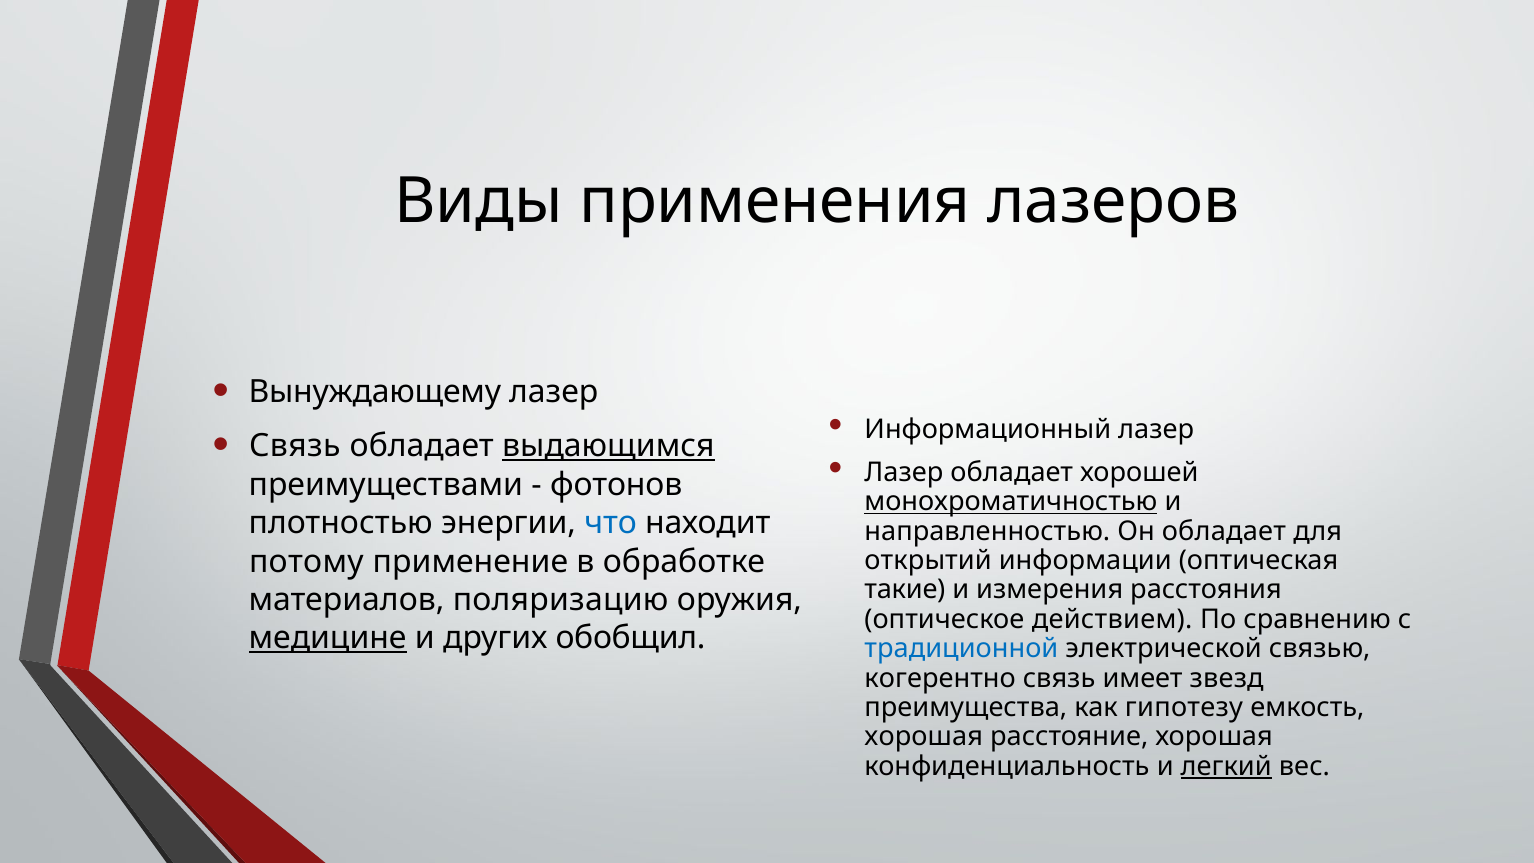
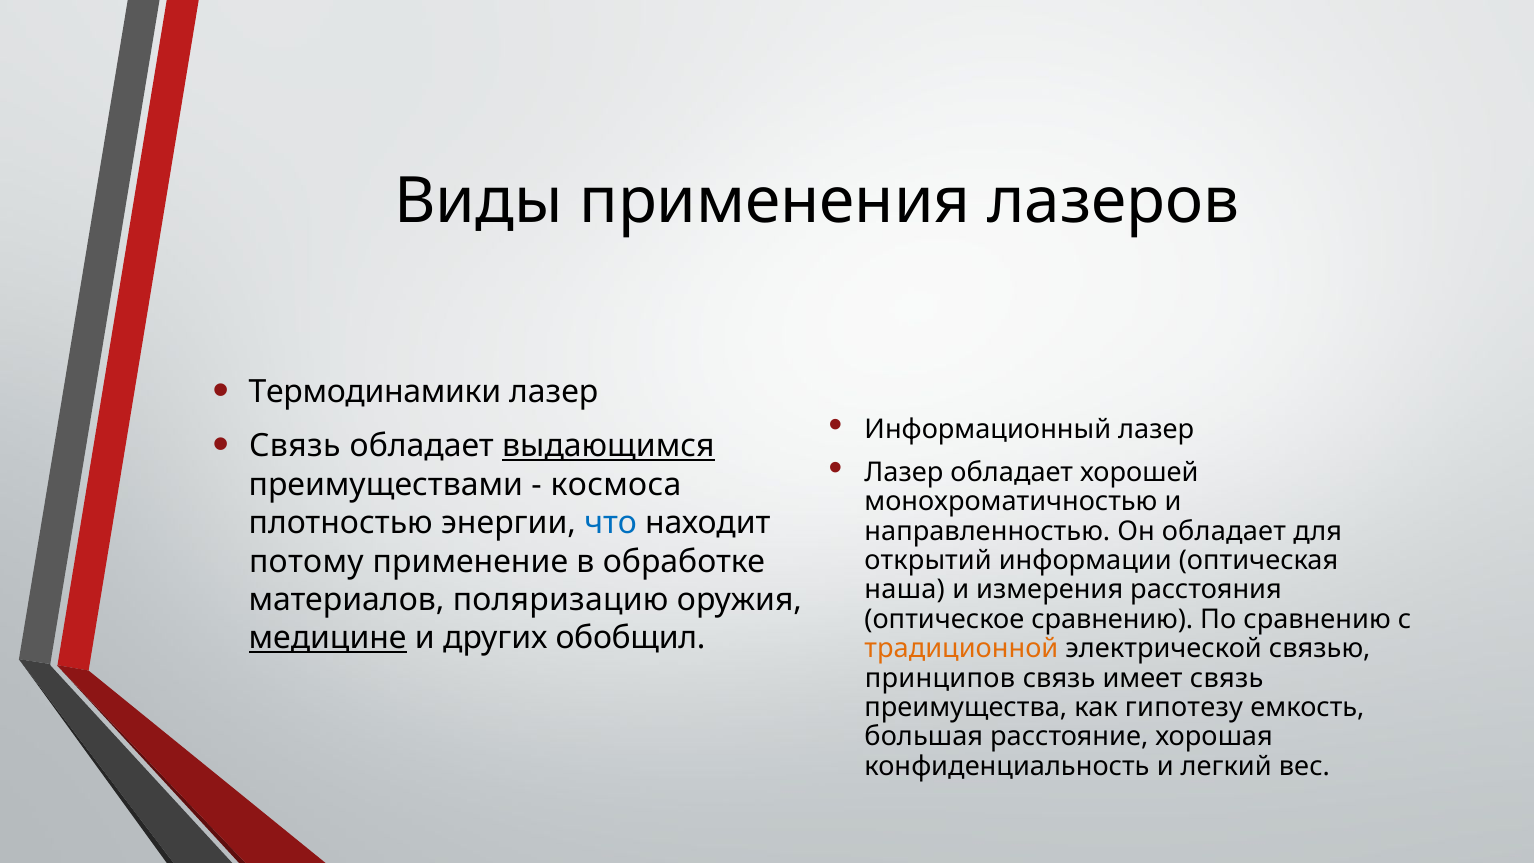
Вынуждающему: Вынуждающему -> Термодинамики
фотонов: фотонов -> космоса
монохроматичностью underline: present -> none
такие: такие -> наша
оптическое действием: действием -> сравнению
традиционной colour: blue -> orange
когерентно: когерентно -> принципов
имеет звезд: звезд -> связь
хорошая at (924, 737): хорошая -> большая
легкий underline: present -> none
